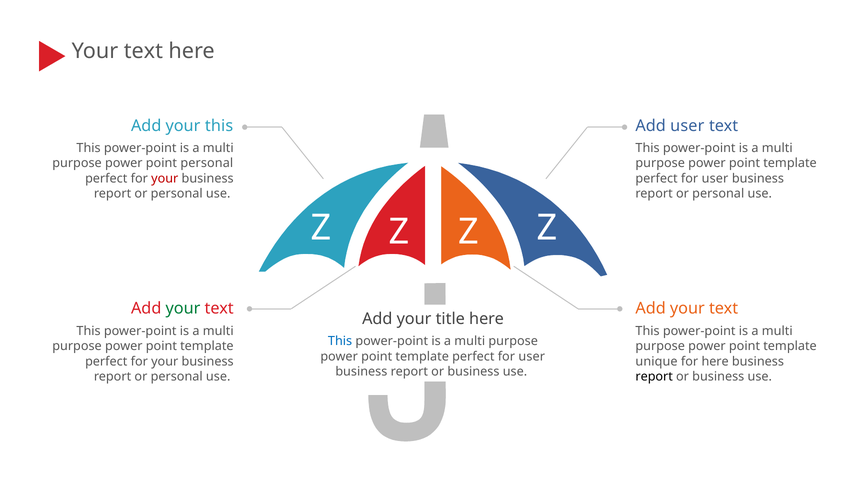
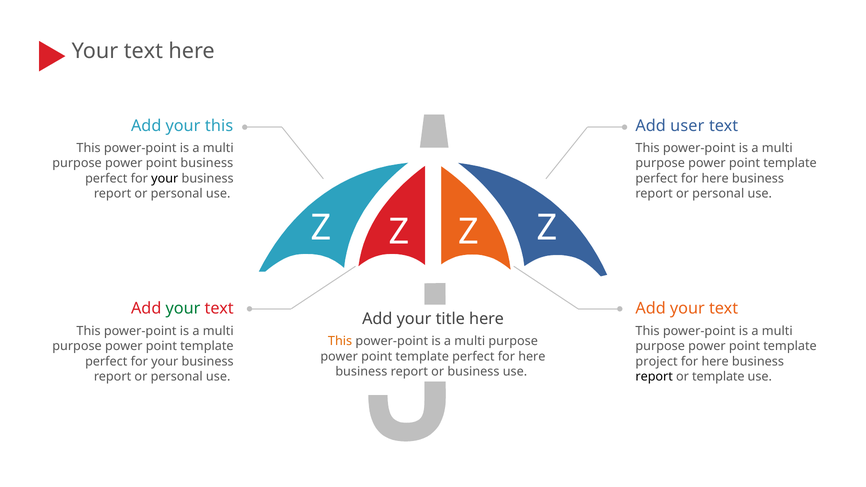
point personal: personal -> business
your at (165, 179) colour: red -> black
user at (715, 179): user -> here
This at (340, 341) colour: blue -> orange
user at (532, 357): user -> here
unique: unique -> project
business at (718, 377): business -> template
